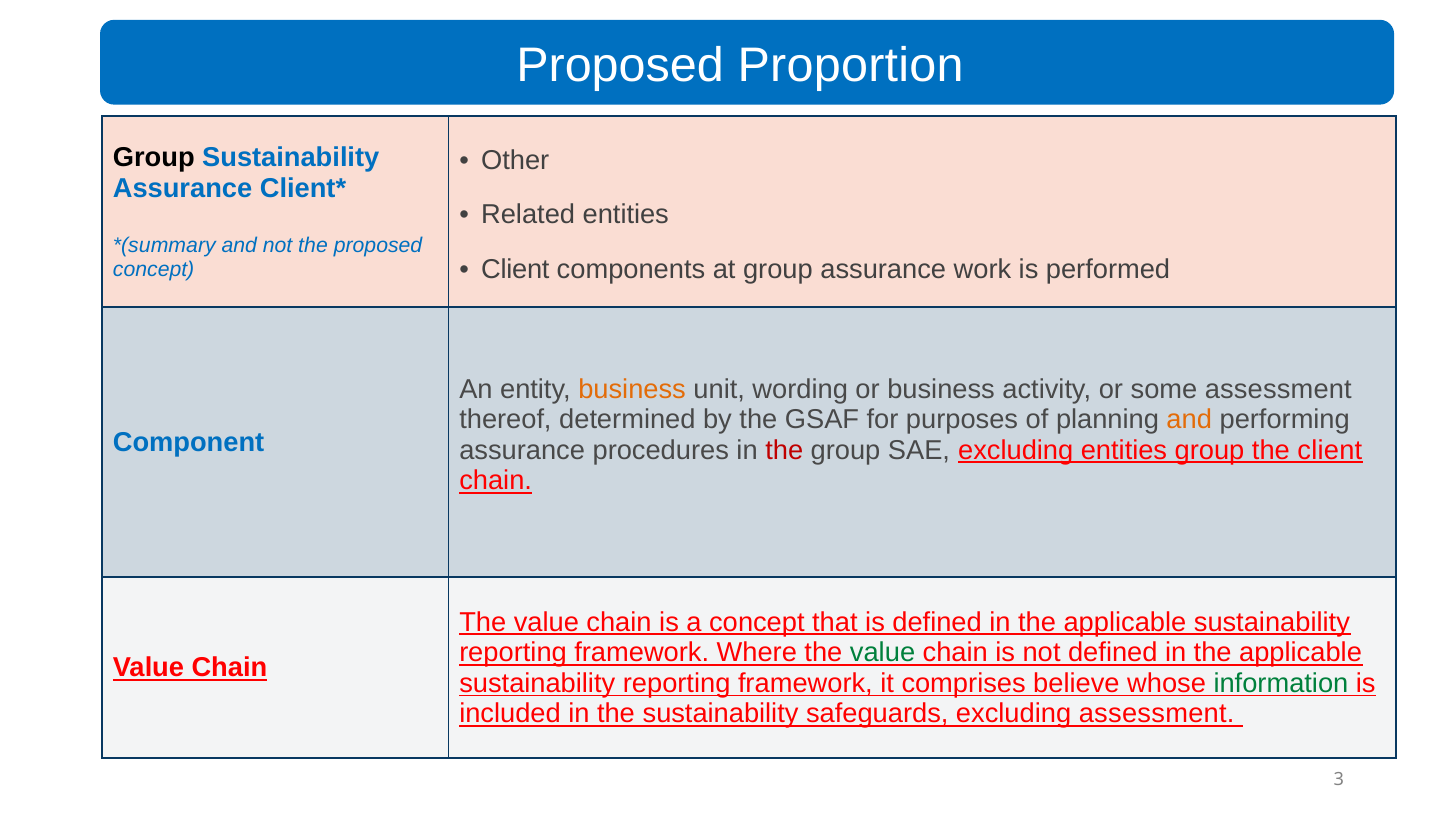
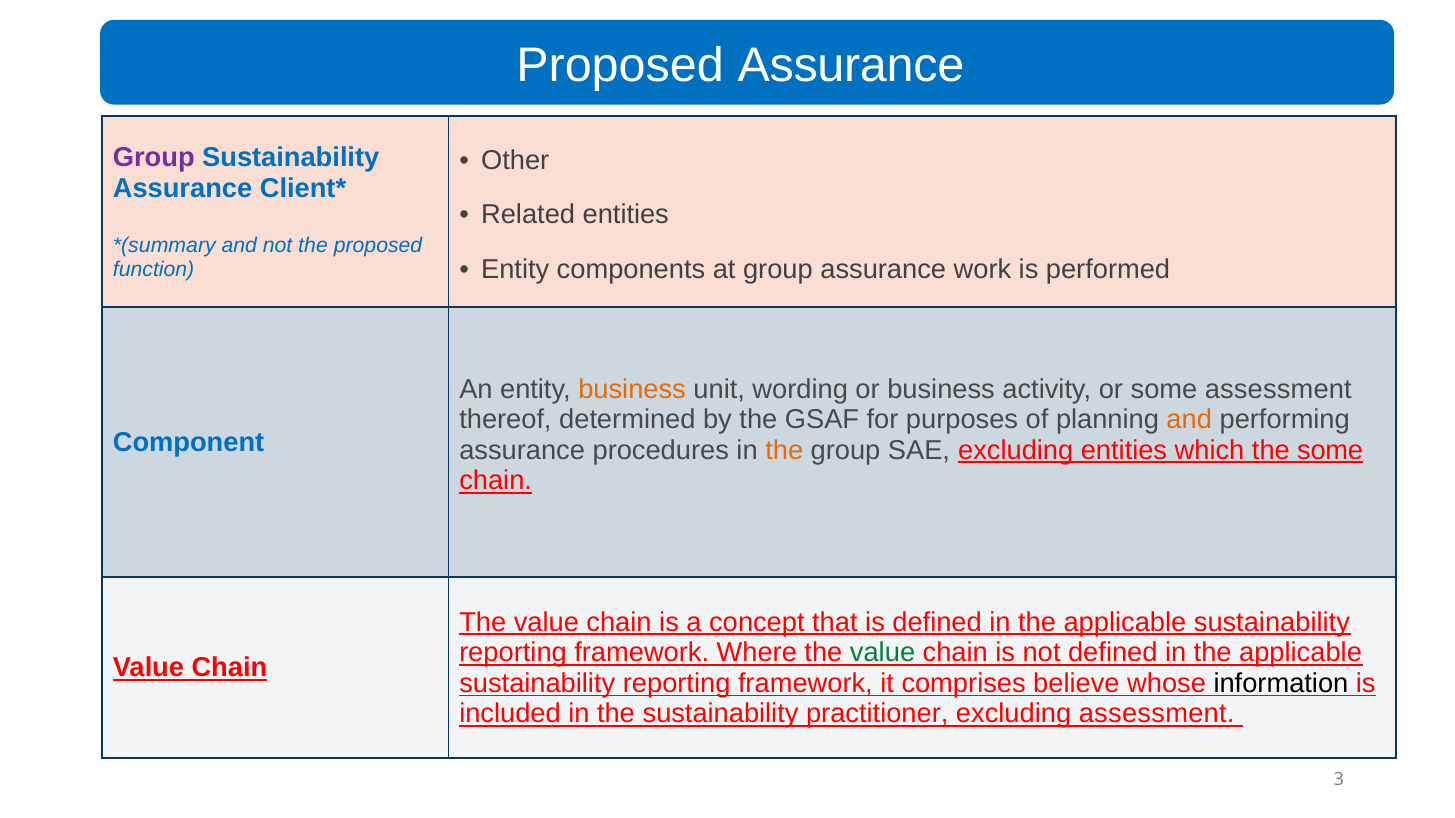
Proposed Proportion: Proportion -> Assurance
Group at (154, 158) colour: black -> purple
Client at (515, 270): Client -> Entity
concept at (154, 270): concept -> function
the at (784, 450) colour: red -> orange
entities group: group -> which
the client: client -> some
information colour: green -> black
safeguards: safeguards -> practitioner
